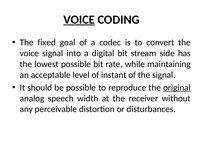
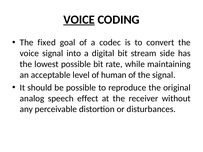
instant: instant -> human
original underline: present -> none
width: width -> effect
